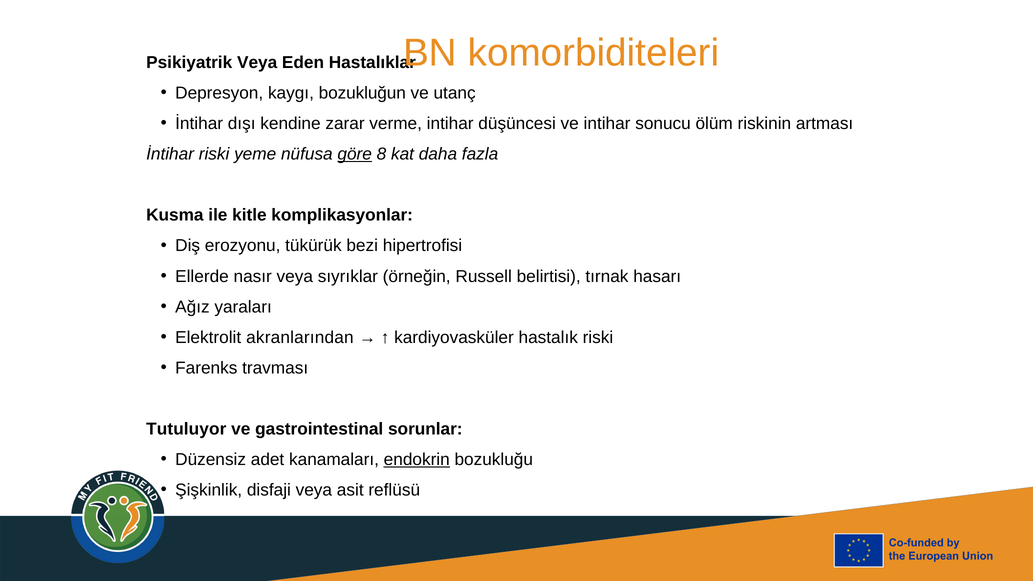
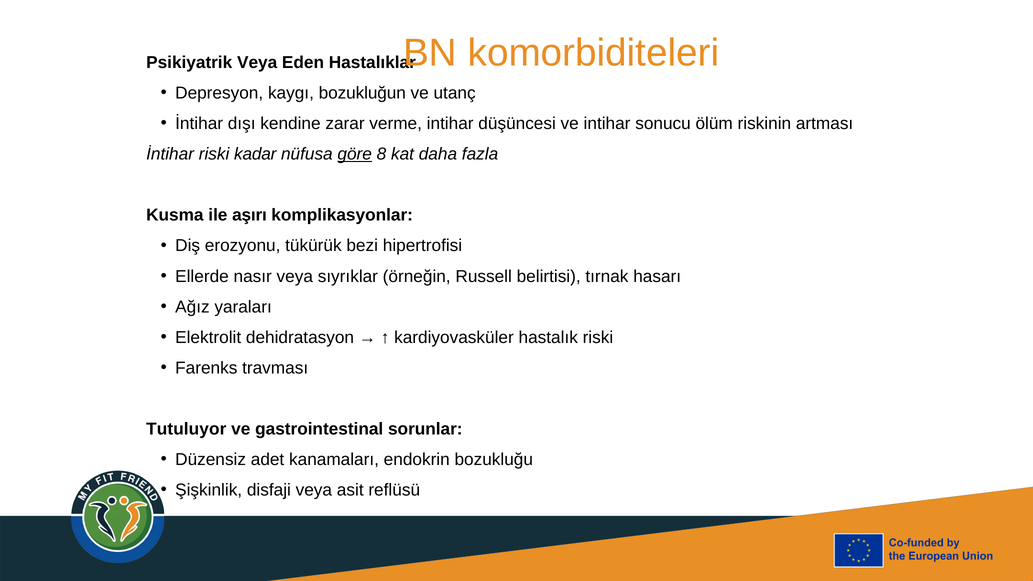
yeme: yeme -> kadar
kitle: kitle -> aşırı
akranlarından: akranlarından -> dehidratasyon
endokrin underline: present -> none
